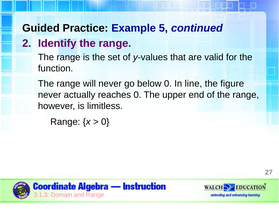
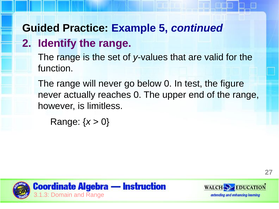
line: line -> test
